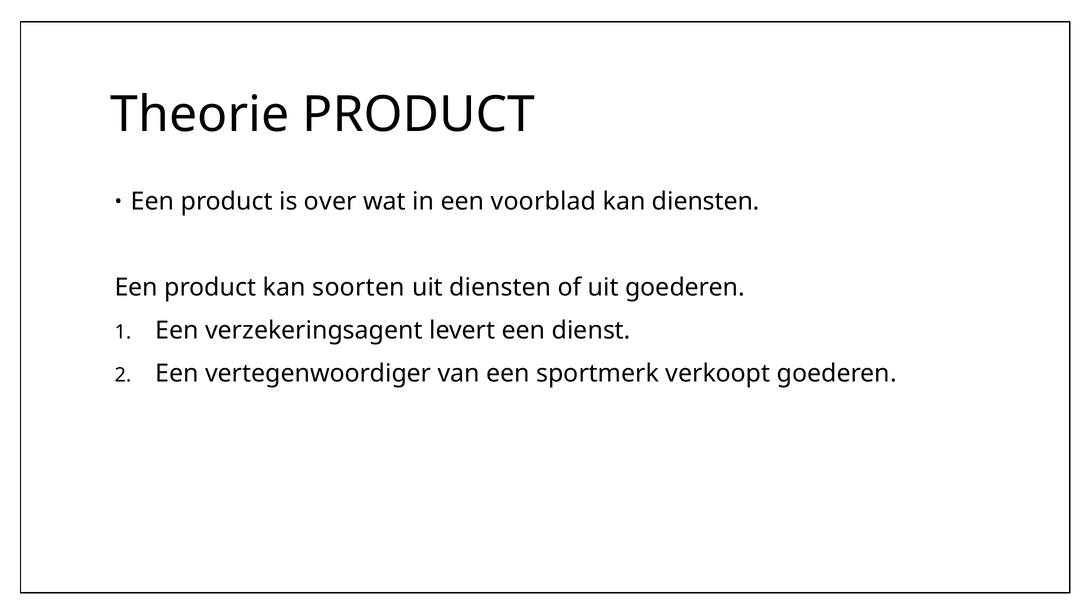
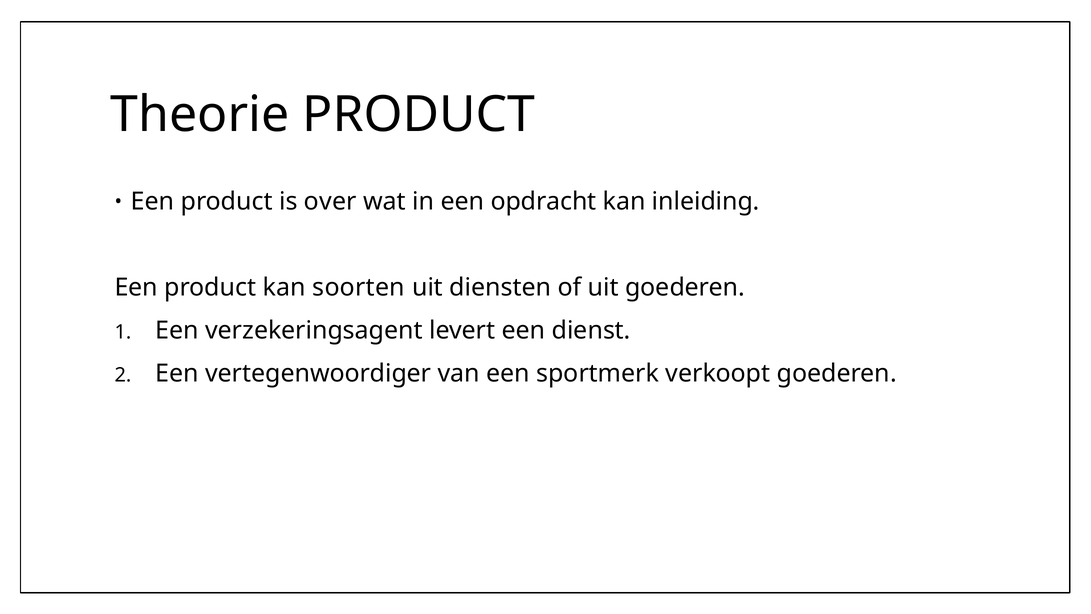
voorblad: voorblad -> opdracht
kan diensten: diensten -> inleiding
